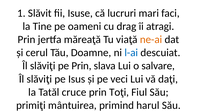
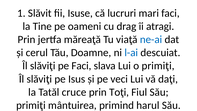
ne-ai colour: orange -> blue
pe Prin: Prin -> Faci
o salvare: salvare -> primiţi
